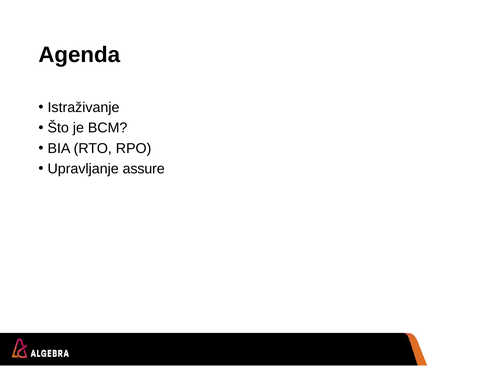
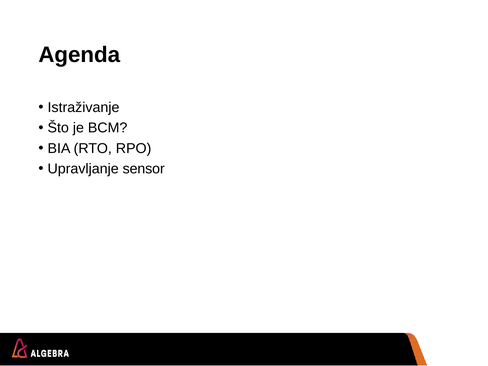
assure: assure -> sensor
